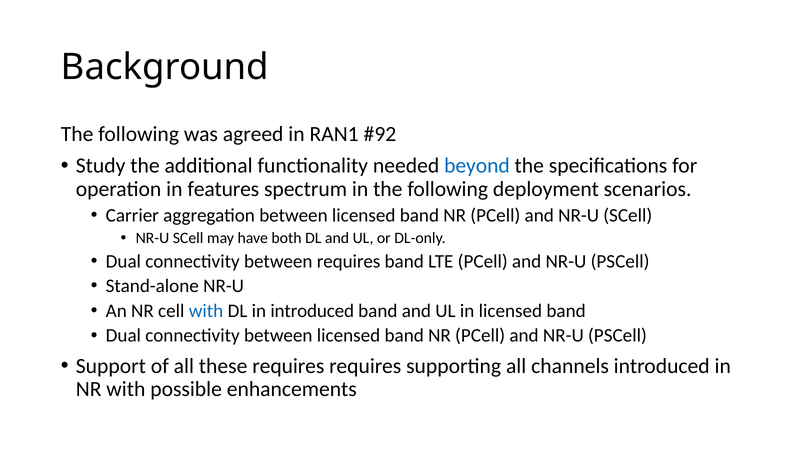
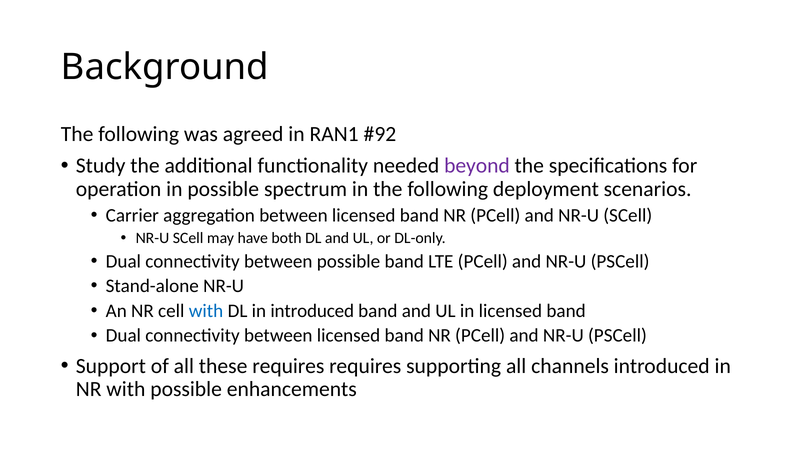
beyond colour: blue -> purple
in features: features -> possible
between requires: requires -> possible
